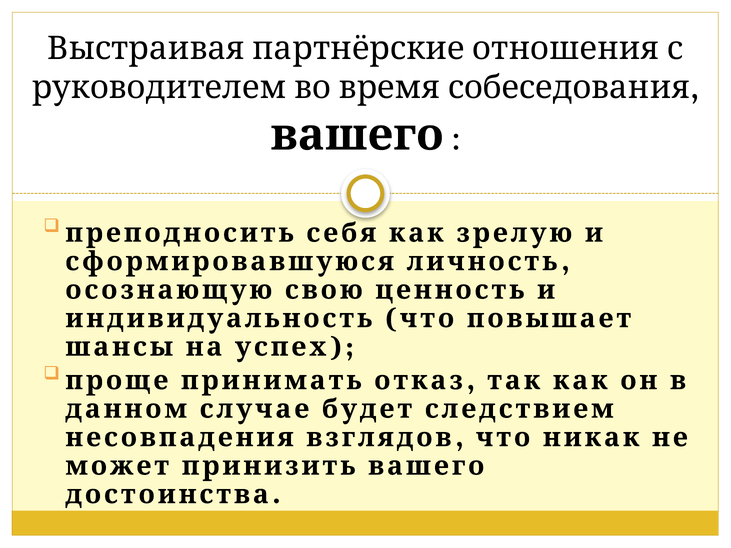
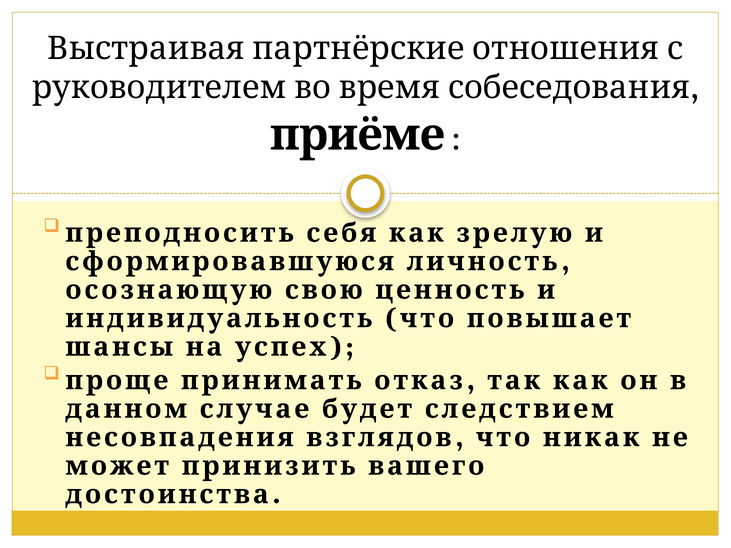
вашего at (357, 135): вашего -> приёме
